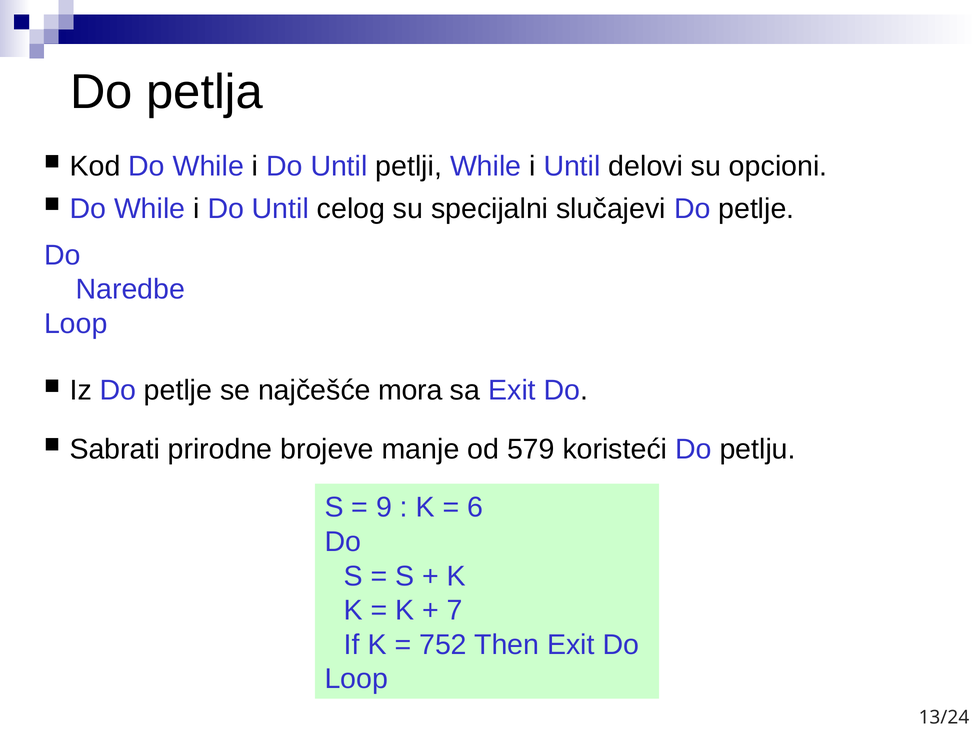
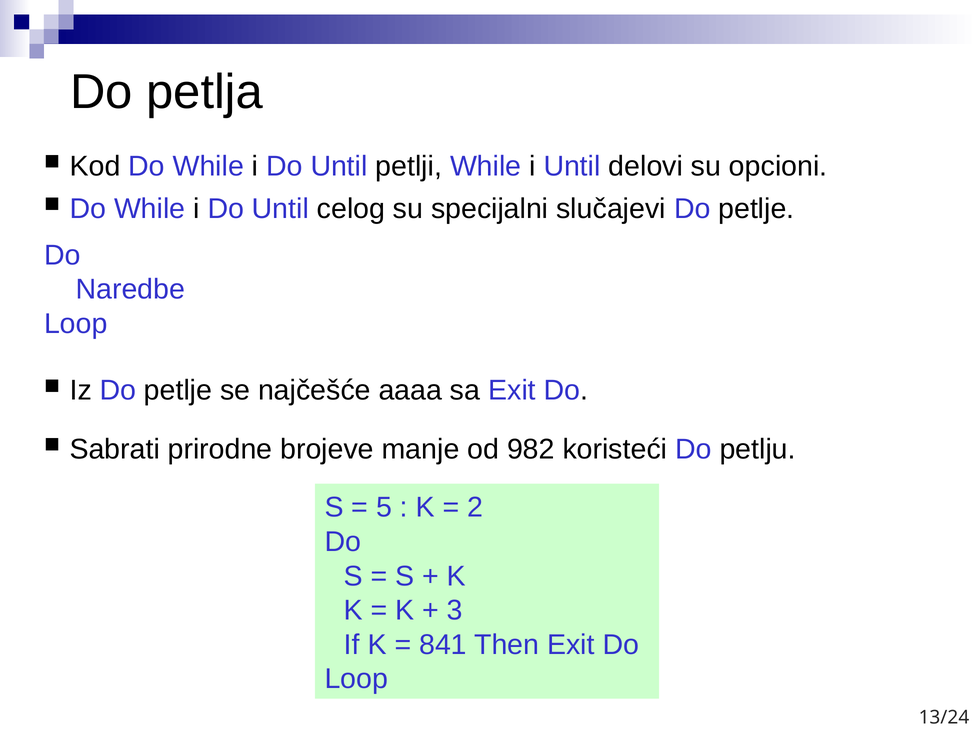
mora: mora -> aaaa
579: 579 -> 982
9: 9 -> 5
6: 6 -> 2
7: 7 -> 3
752: 752 -> 841
